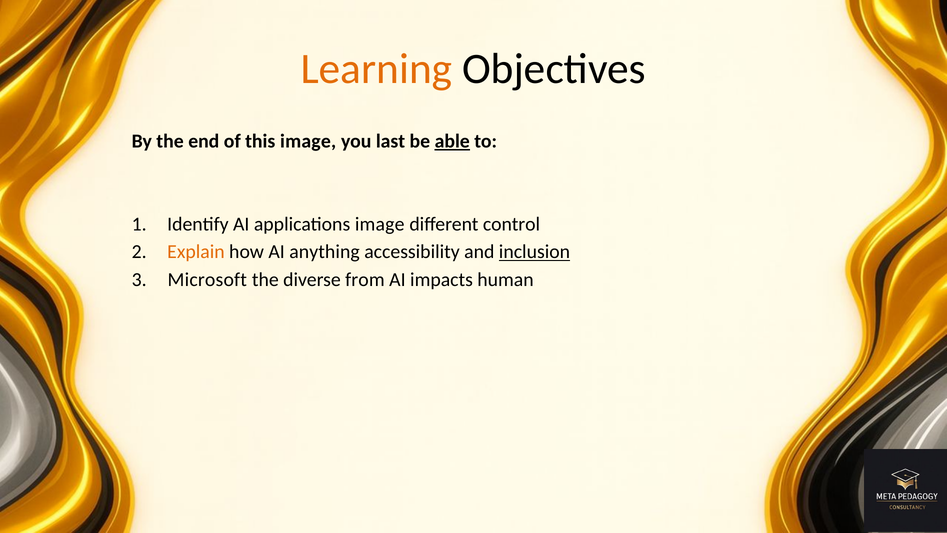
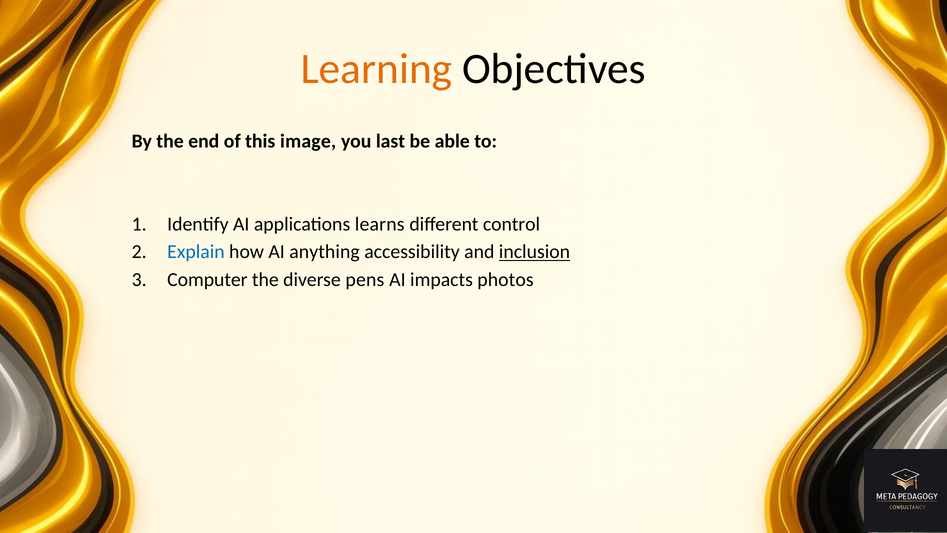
able underline: present -> none
applications image: image -> learns
Explain colour: orange -> blue
Microsoft: Microsoft -> Computer
from: from -> pens
human: human -> photos
